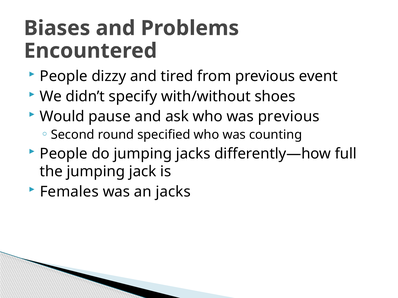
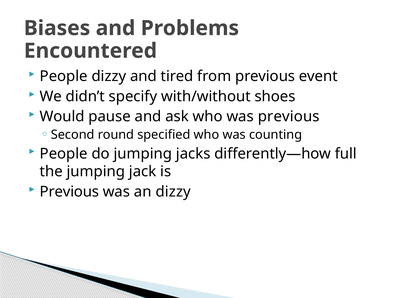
Females at (69, 192): Females -> Previous
an jacks: jacks -> dizzy
